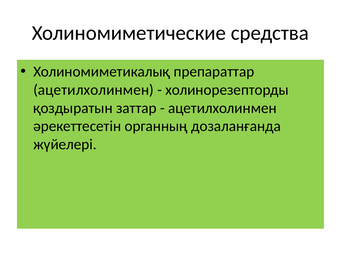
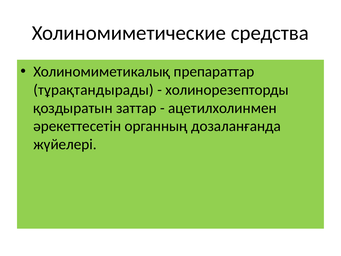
ацетилхолинмен at (94, 90): ацетилхолинмен -> тұрақтандырады
